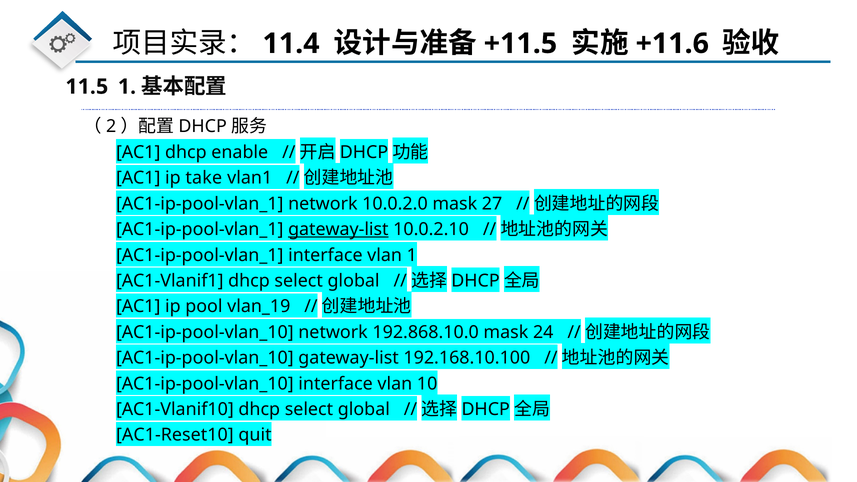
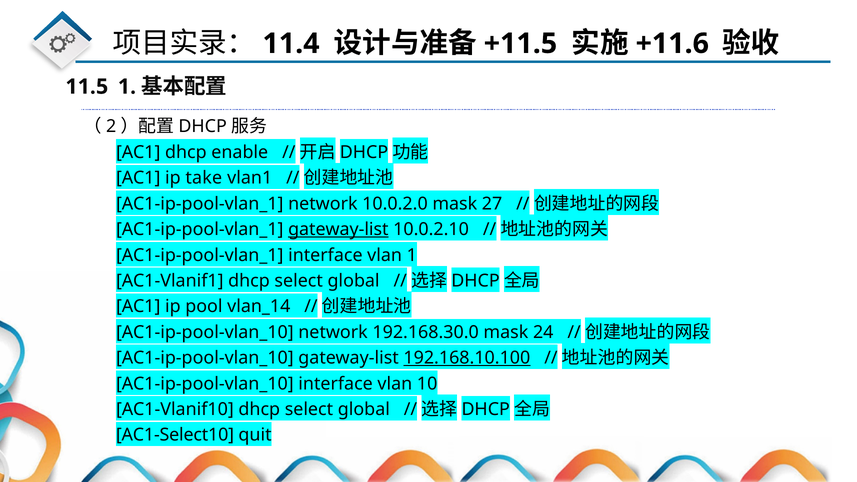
vlan_19: vlan_19 -> vlan_14
192.868.10.0: 192.868.10.0 -> 192.168.30.0
192.168.10.100 underline: none -> present
AC1-Reset10: AC1-Reset10 -> AC1-Select10
